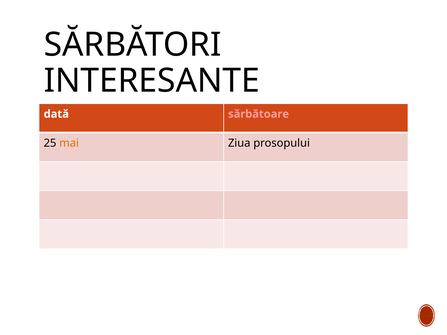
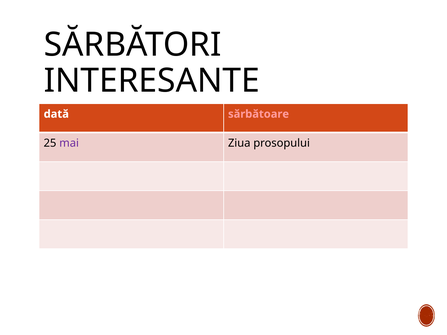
mai colour: orange -> purple
